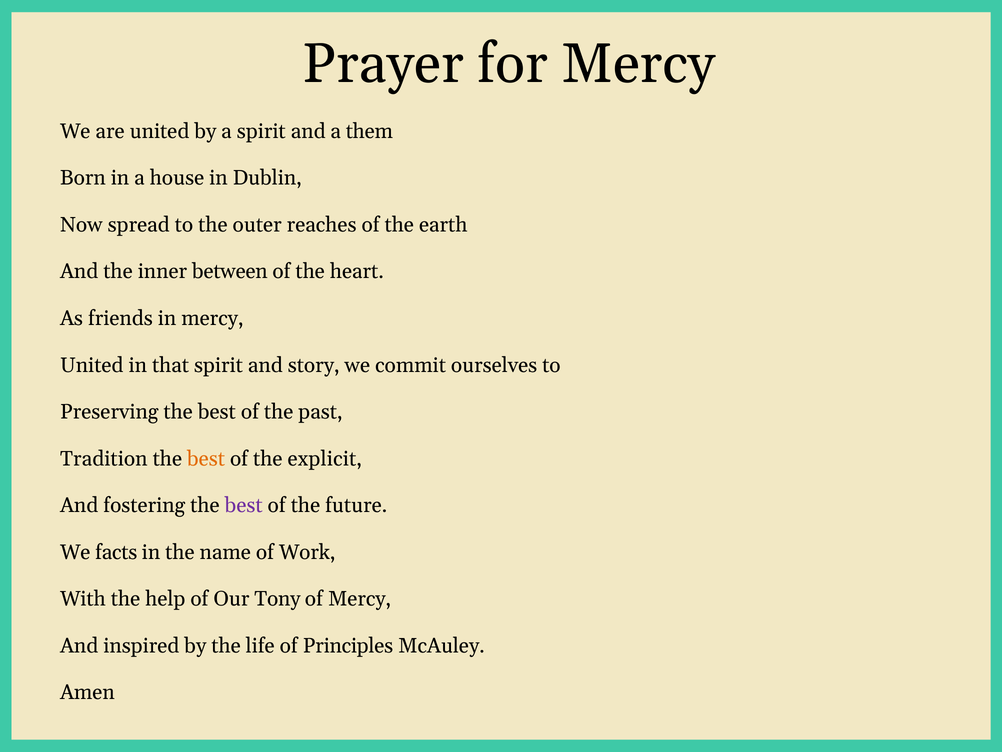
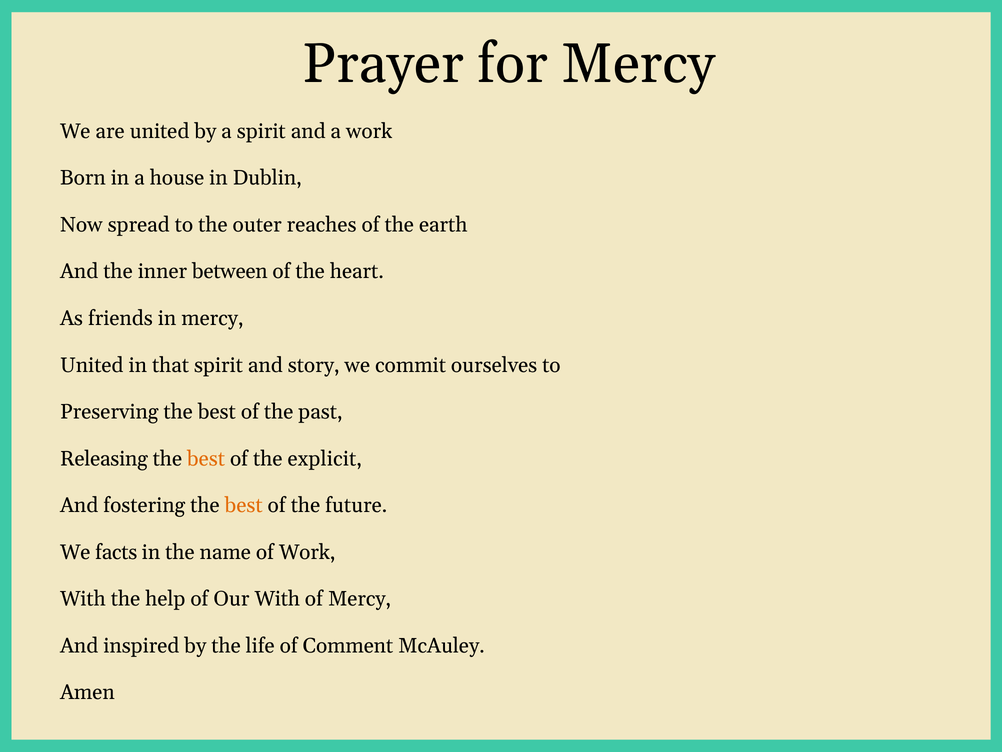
a them: them -> work
Tradition: Tradition -> Releasing
best at (244, 505) colour: purple -> orange
Our Tony: Tony -> With
Principles: Principles -> Comment
